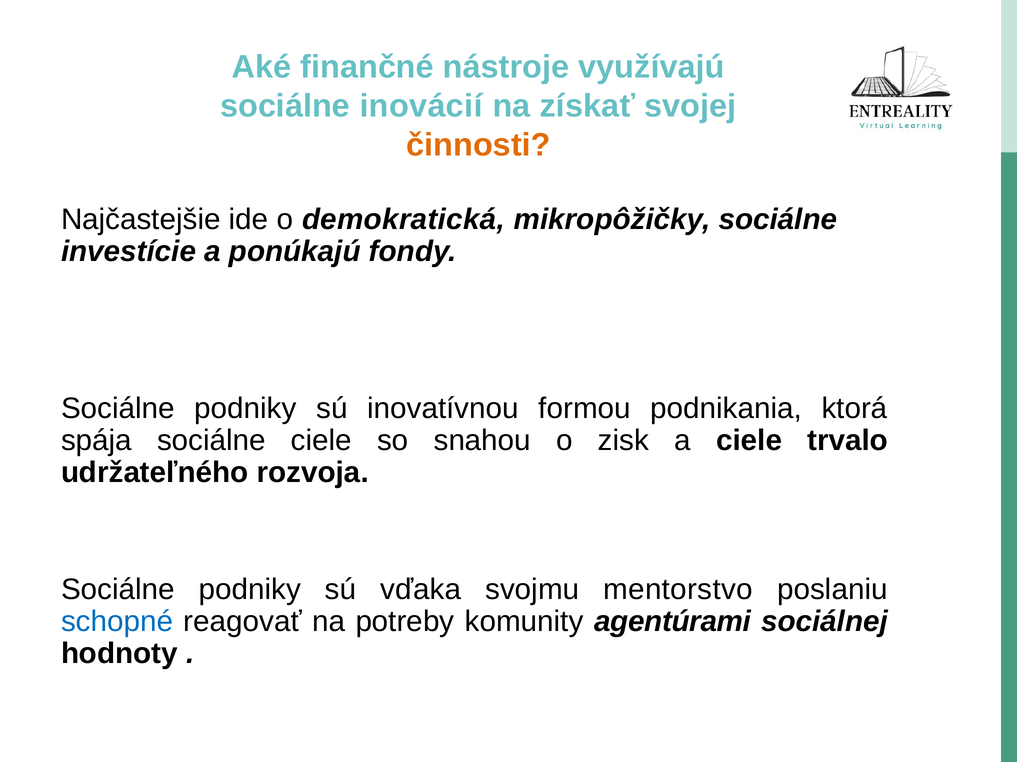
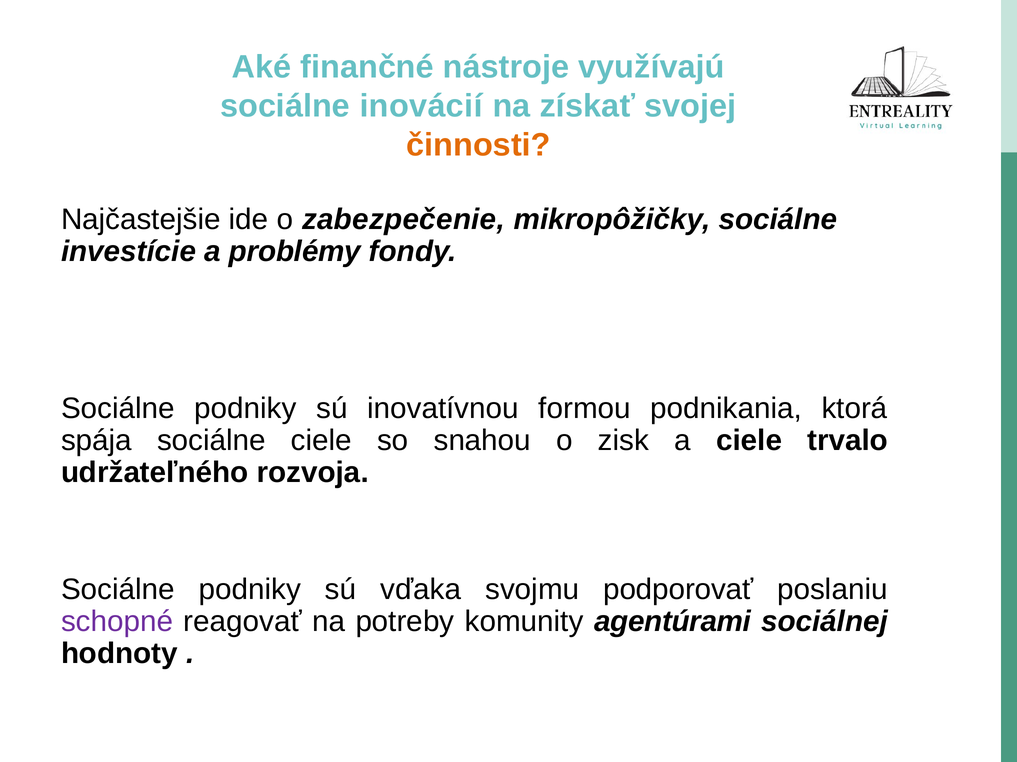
demokratická: demokratická -> zabezpečenie
ponúkajú: ponúkajú -> problémy
mentorstvo: mentorstvo -> podporovať
schopné colour: blue -> purple
